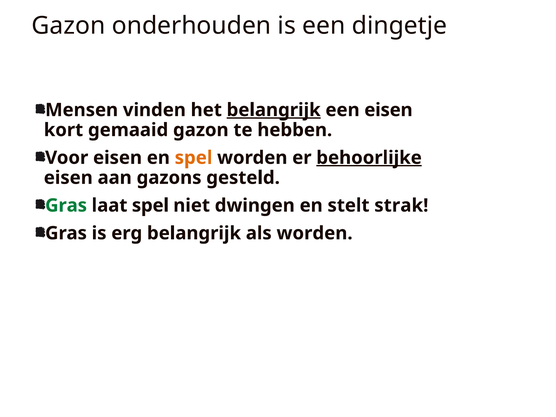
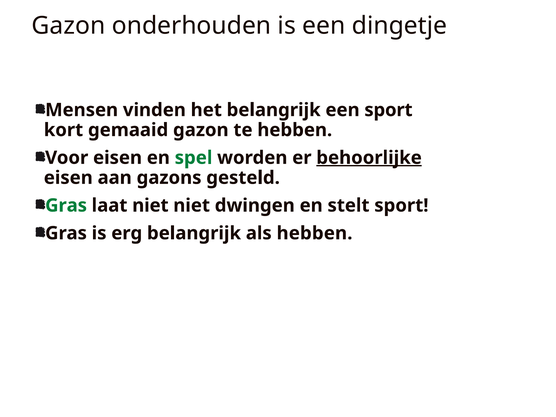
belangrijk at (274, 110) underline: present -> none
een eisen: eisen -> sport
spel at (194, 158) colour: orange -> green
laat spel: spel -> niet
stelt strak: strak -> sport
als worden: worden -> hebben
